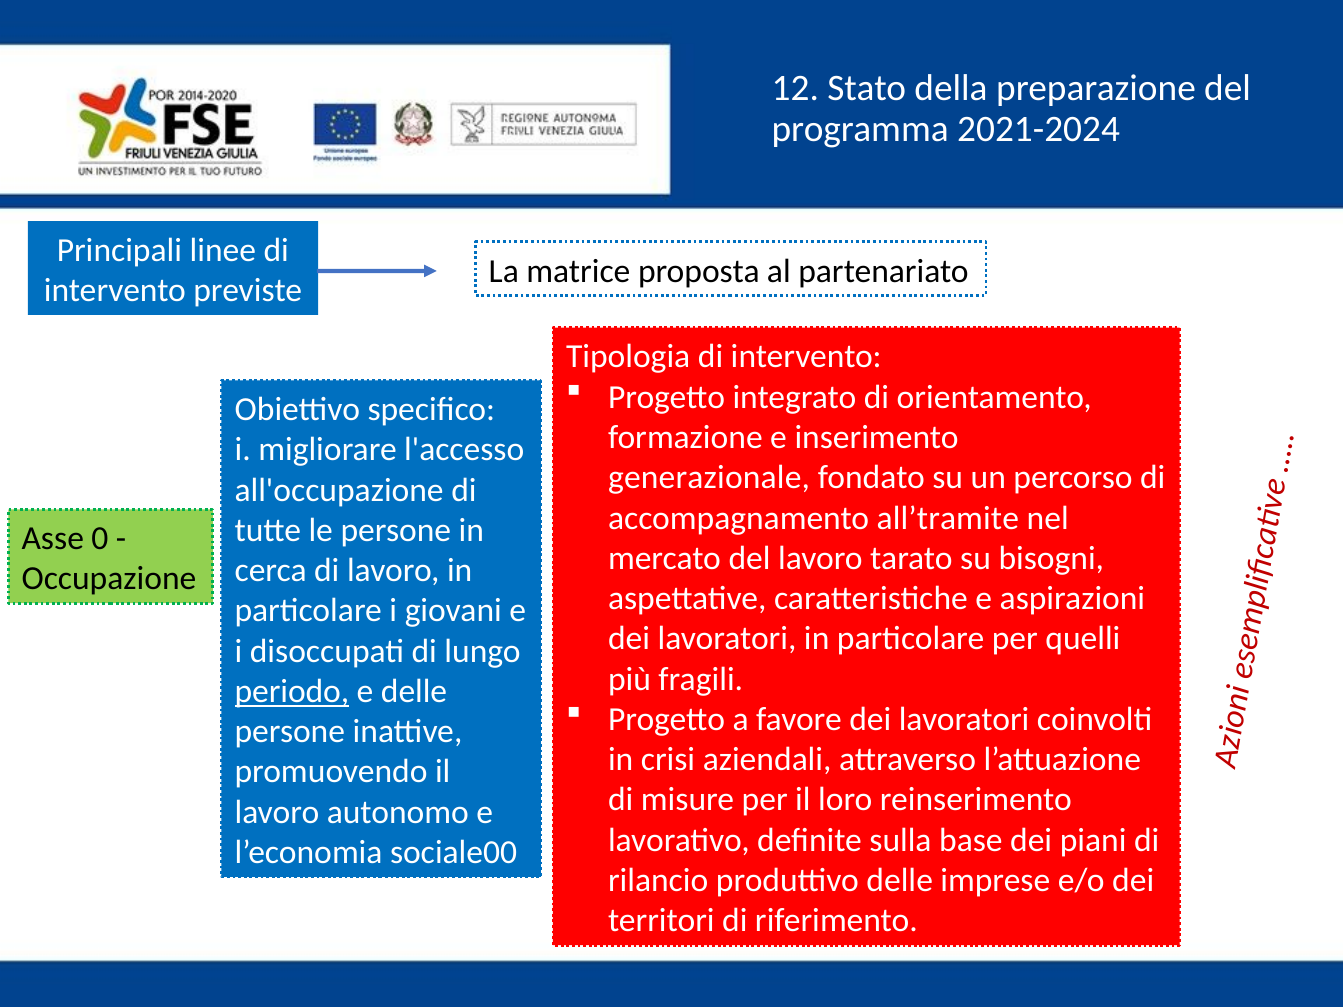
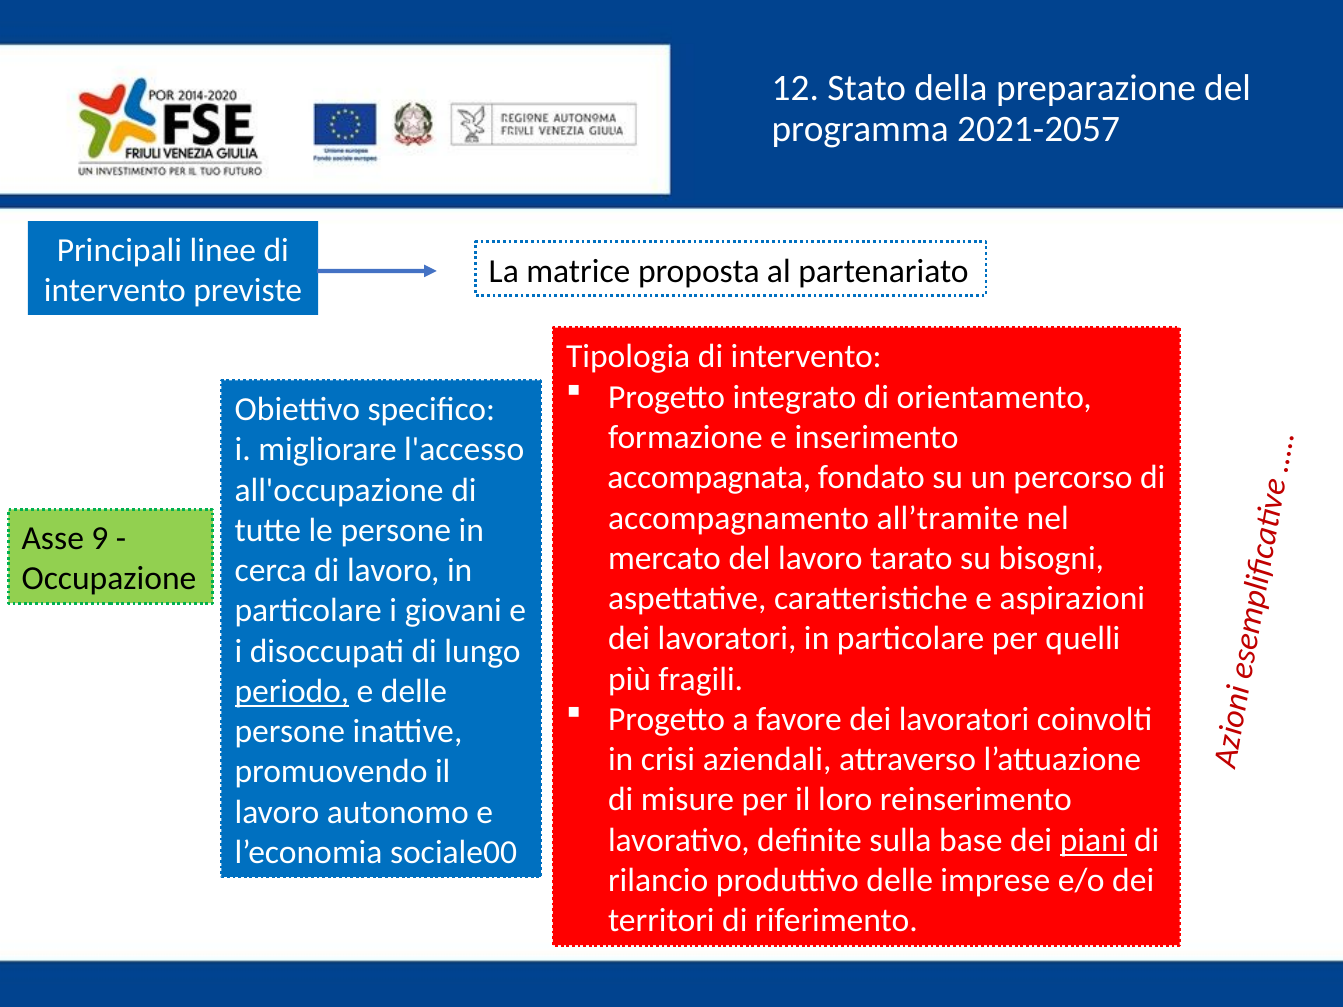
2021-2024: 2021-2024 -> 2021-2057
generazionale: generazionale -> accompagnata
0: 0 -> 9
piani underline: none -> present
